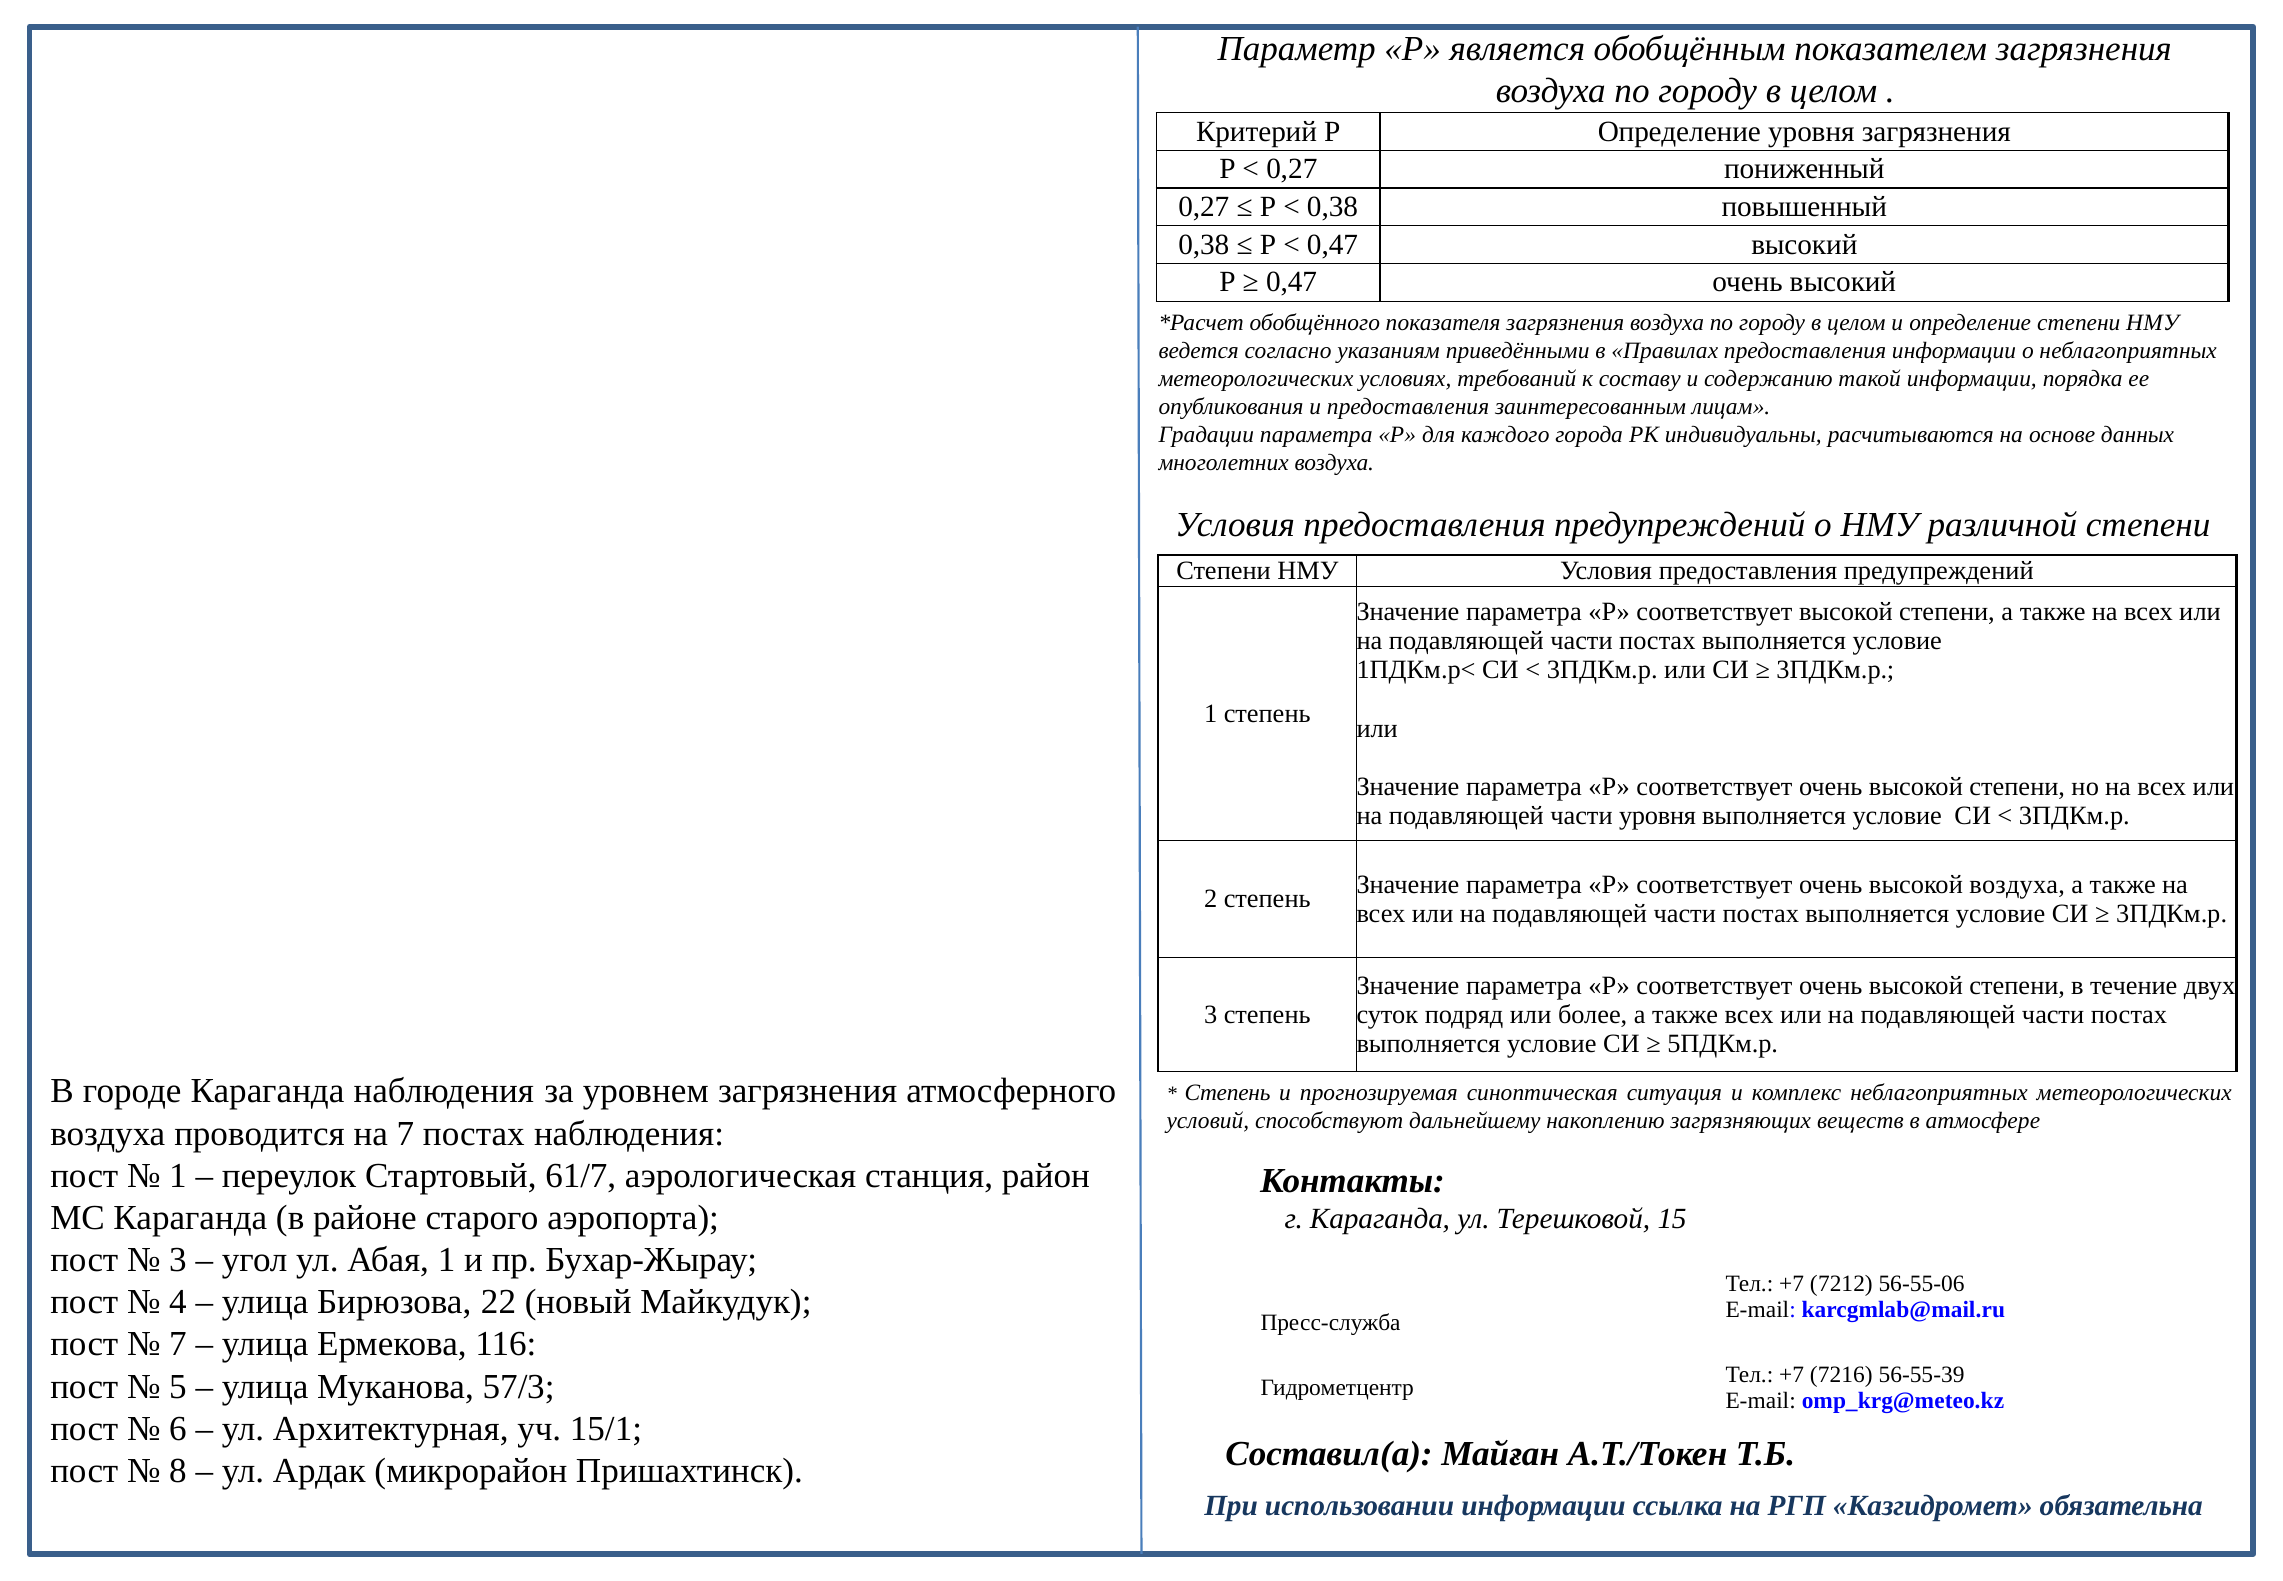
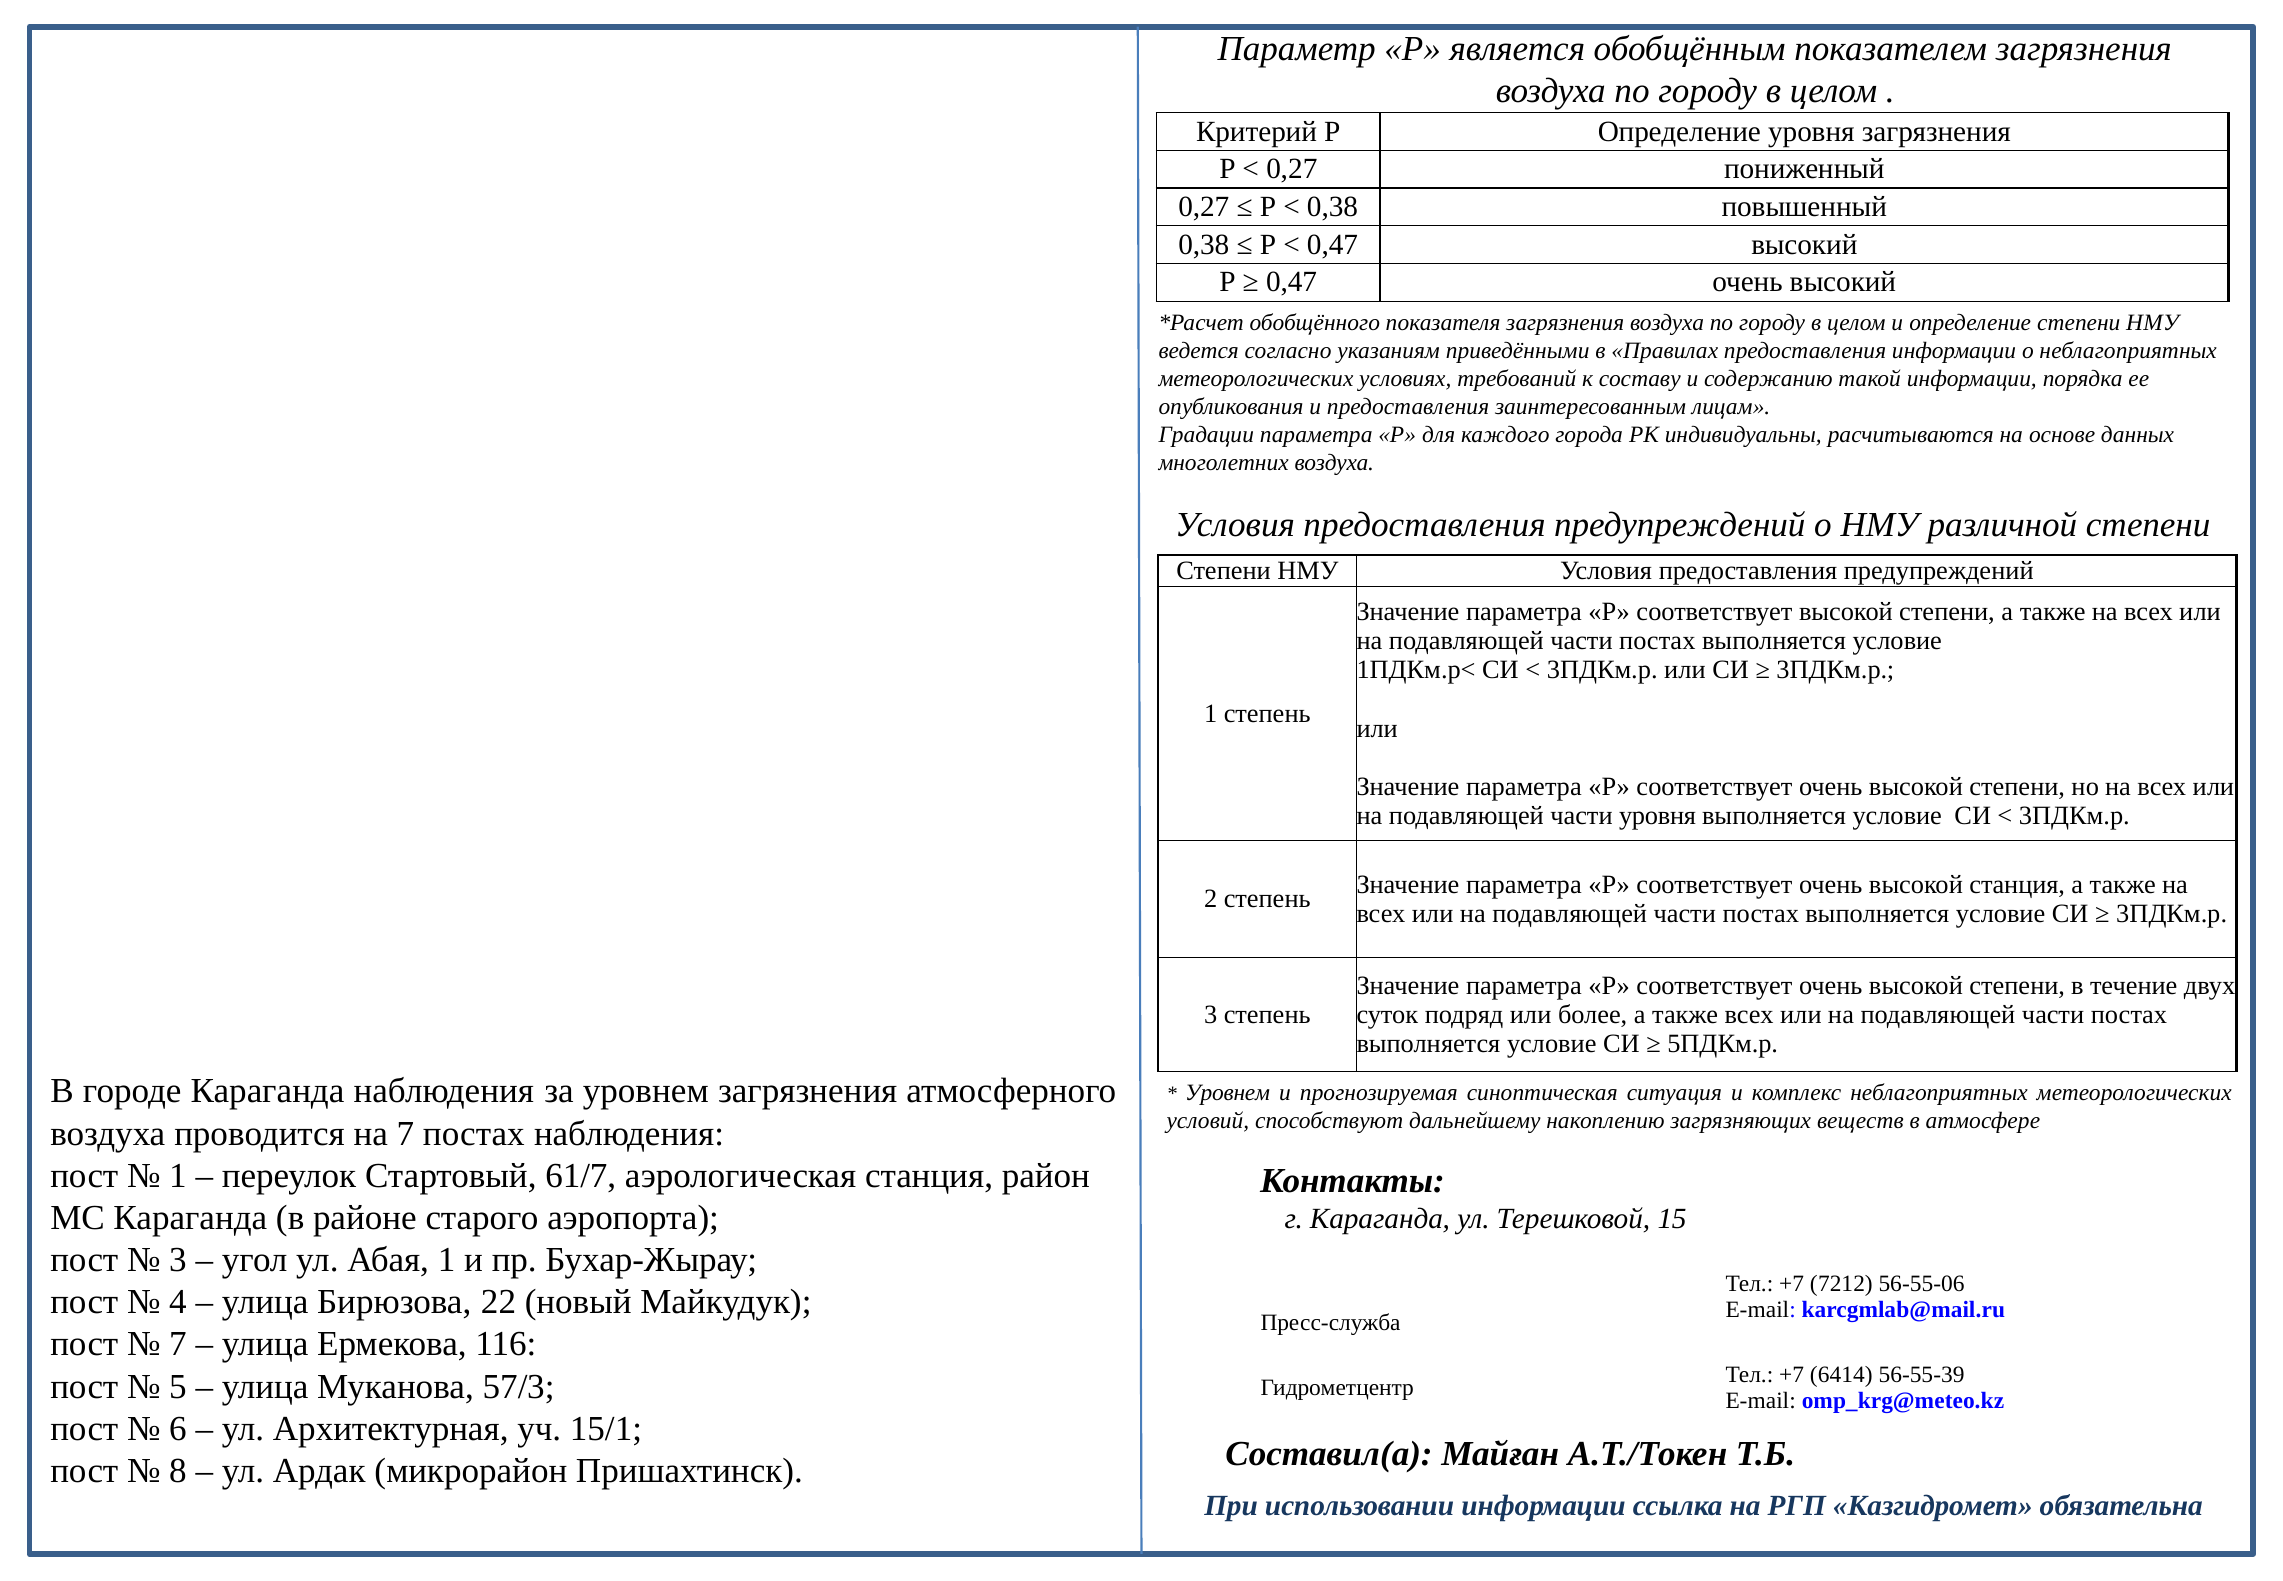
высокой воздуха: воздуха -> станция
Степень at (1228, 1093): Степень -> Уровнем
7216: 7216 -> 6414
